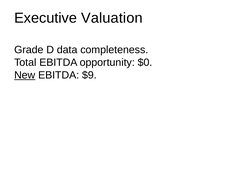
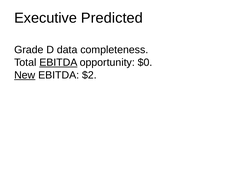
Valuation: Valuation -> Predicted
EBITDA at (58, 62) underline: none -> present
$9: $9 -> $2
